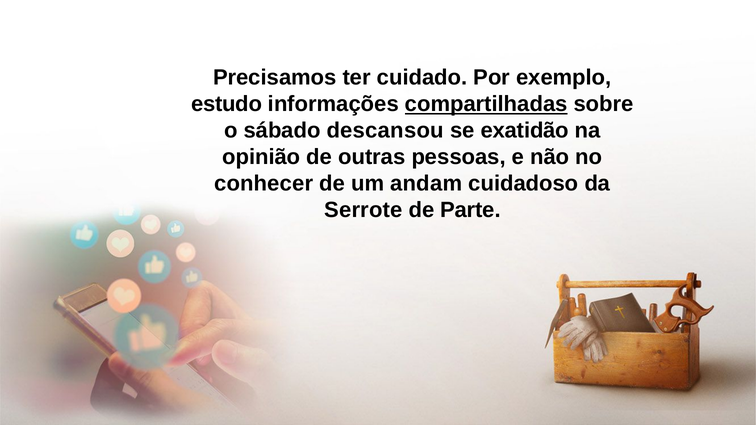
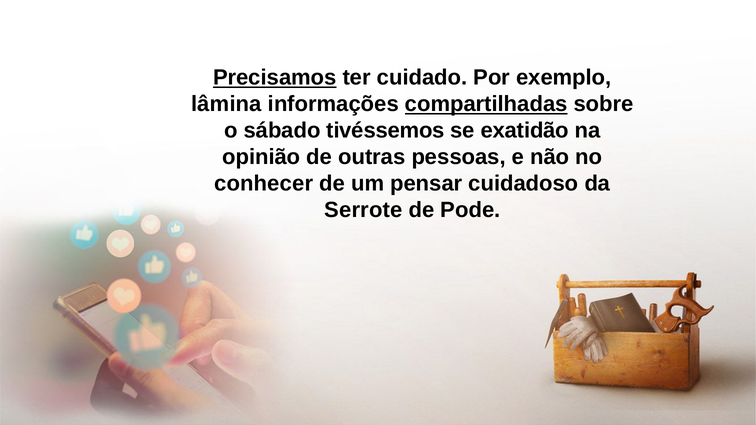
Precisamos underline: none -> present
estudo: estudo -> lâmina
descansou: descansou -> tivéssemos
andam: andam -> pensar
Parte: Parte -> Pode
